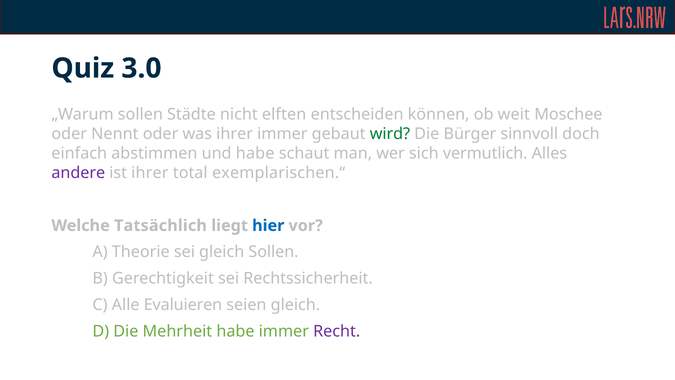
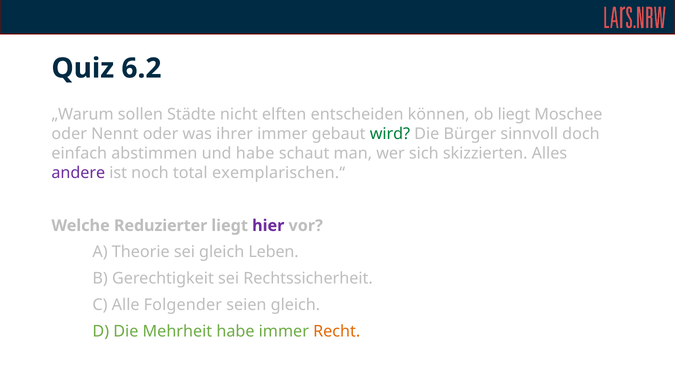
3.0: 3.0 -> 6.2
ob weit: weit -> liegt
vermutlich: vermutlich -> skizzierten
ist ihrer: ihrer -> noch
Tatsächlich: Tatsächlich -> Reduzierter
hier colour: blue -> purple
gleich Sollen: Sollen -> Leben
Evaluieren: Evaluieren -> Folgender
Recht colour: purple -> orange
